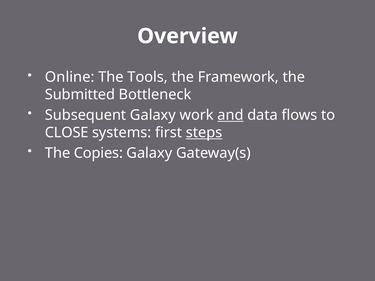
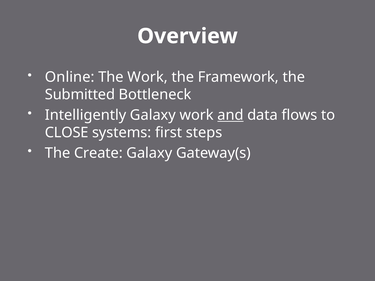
The Tools: Tools -> Work
Subsequent: Subsequent -> Intelligently
steps underline: present -> none
Copies: Copies -> Create
